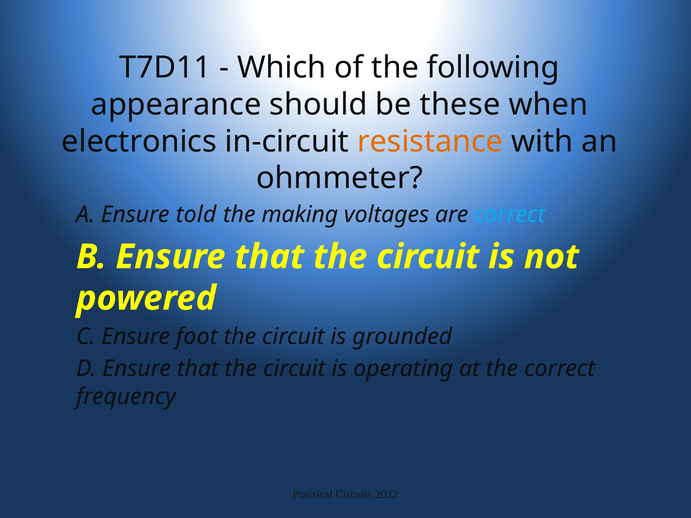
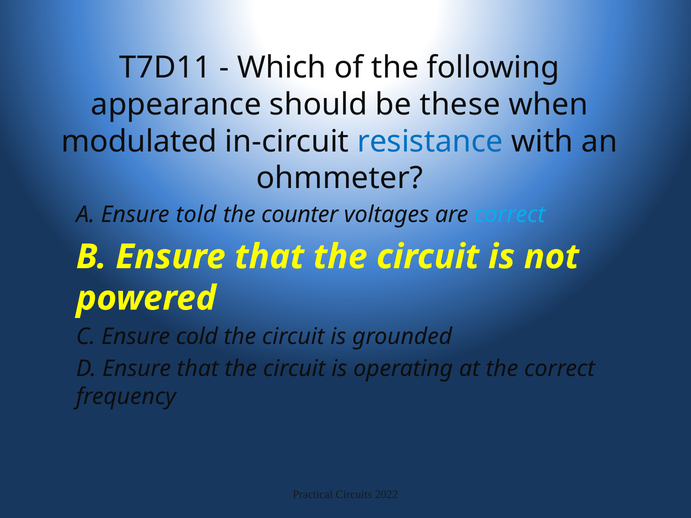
electronics: electronics -> modulated
resistance colour: orange -> blue
making: making -> counter
foot: foot -> cold
